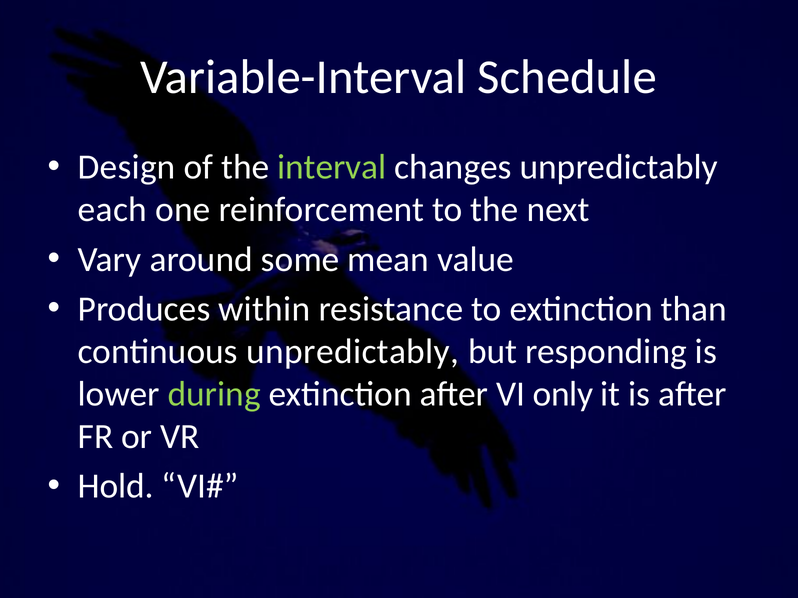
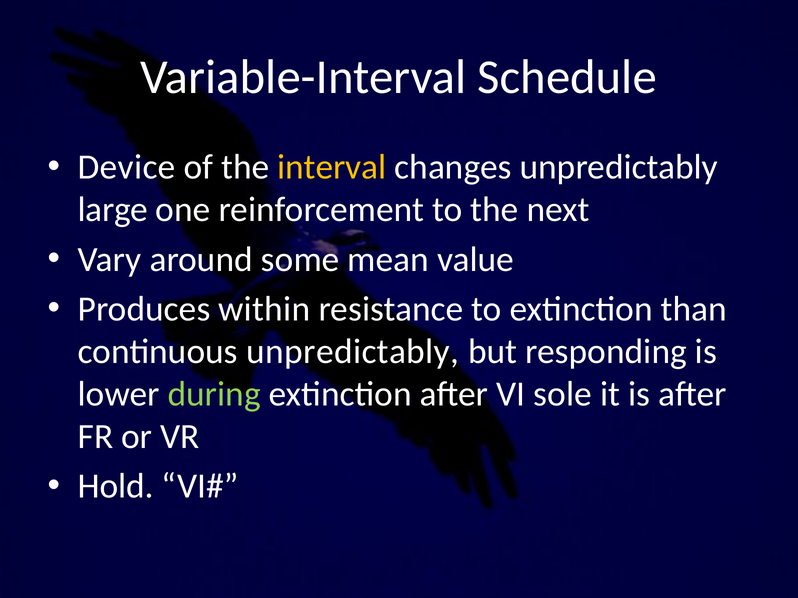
Design: Design -> Device
interval colour: light green -> yellow
each: each -> large
only: only -> sole
